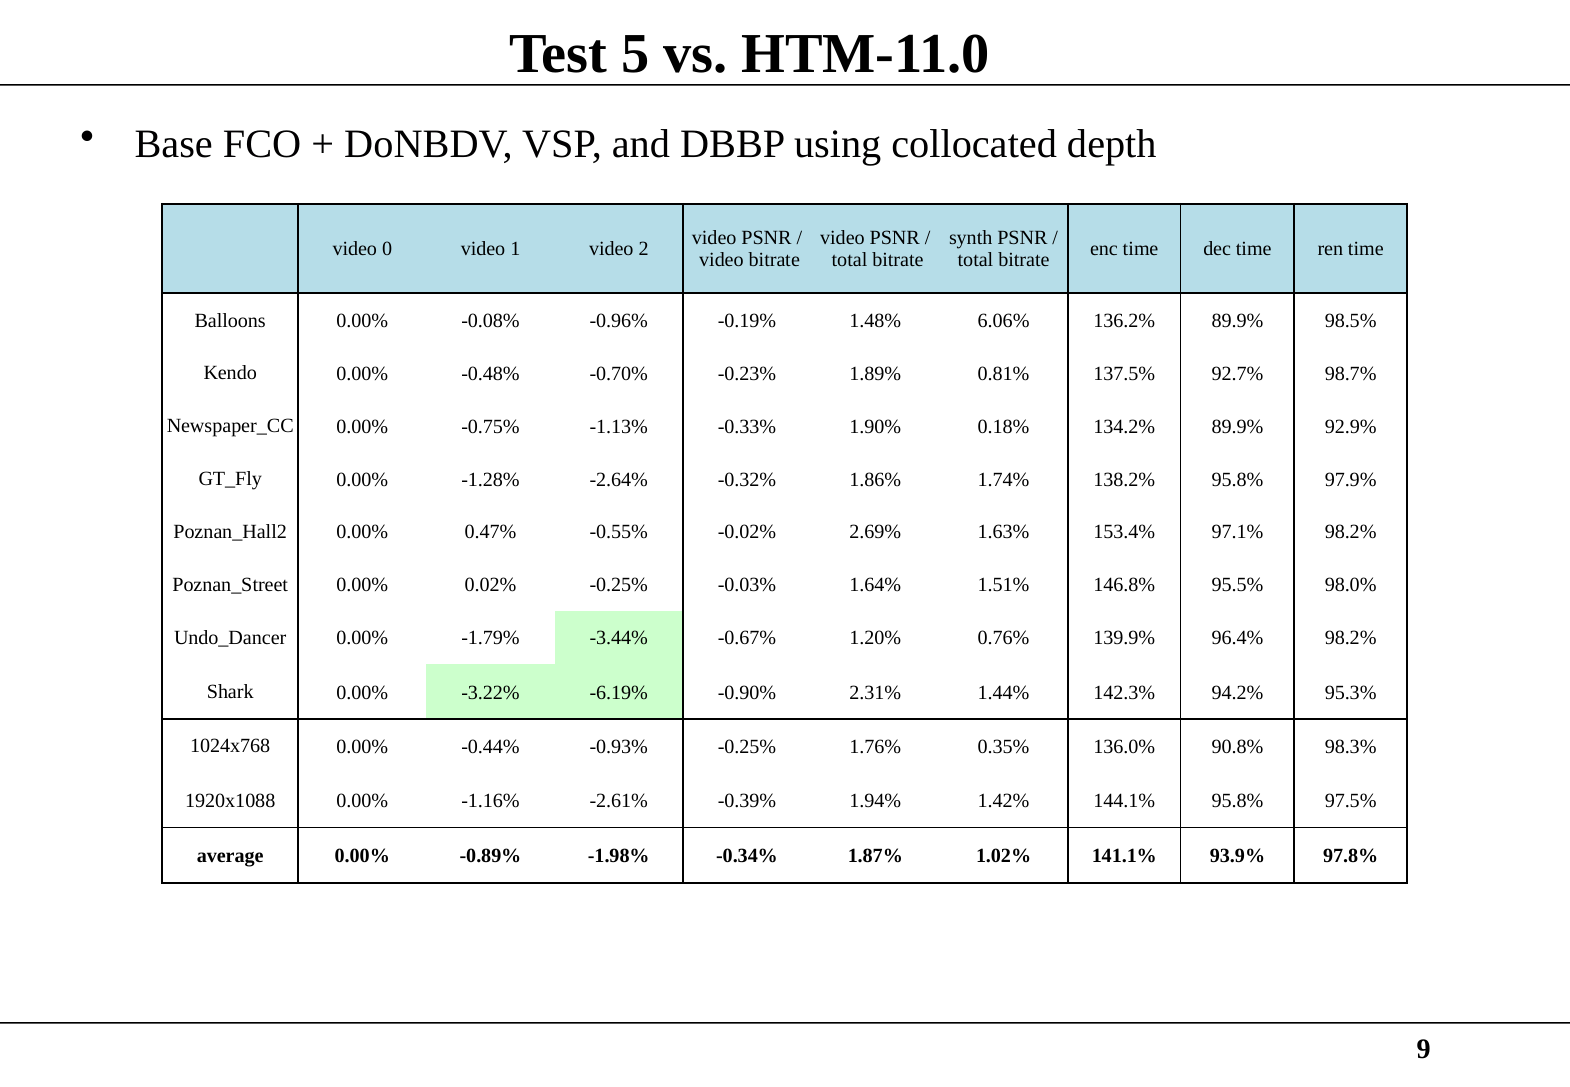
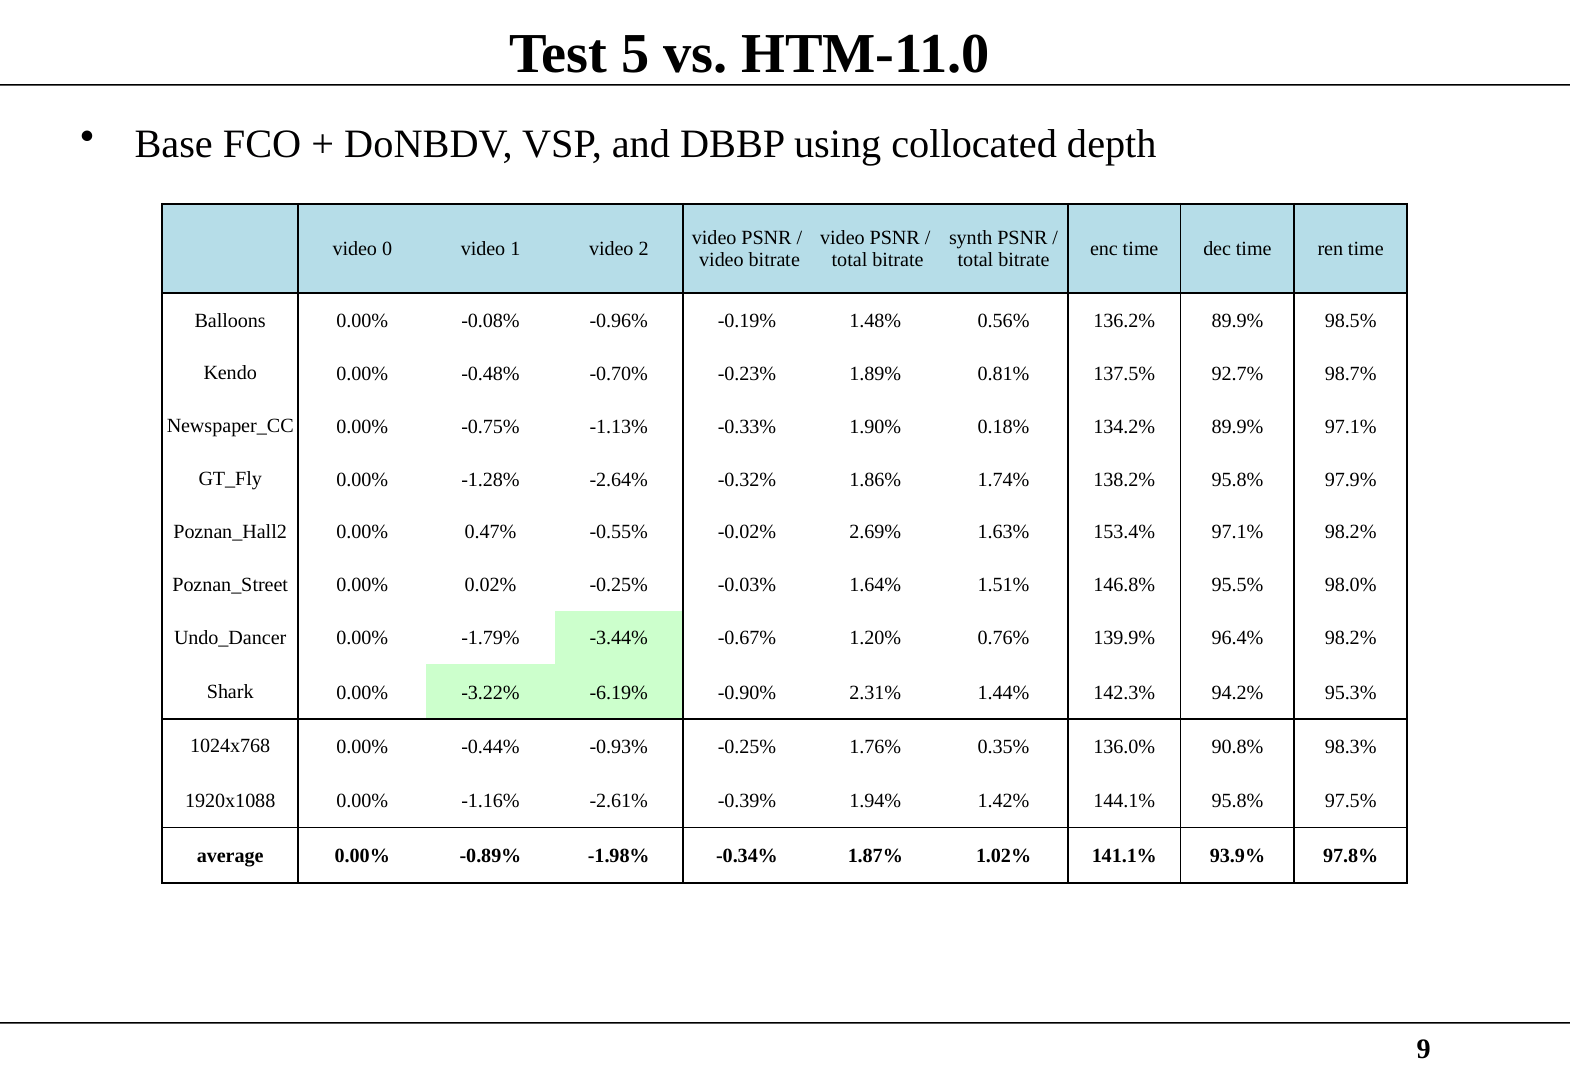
6.06%: 6.06% -> 0.56%
89.9% 92.9%: 92.9% -> 97.1%
